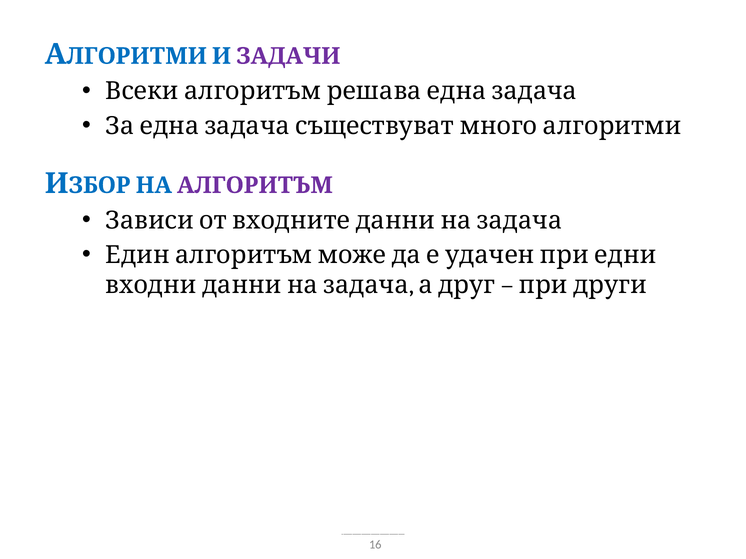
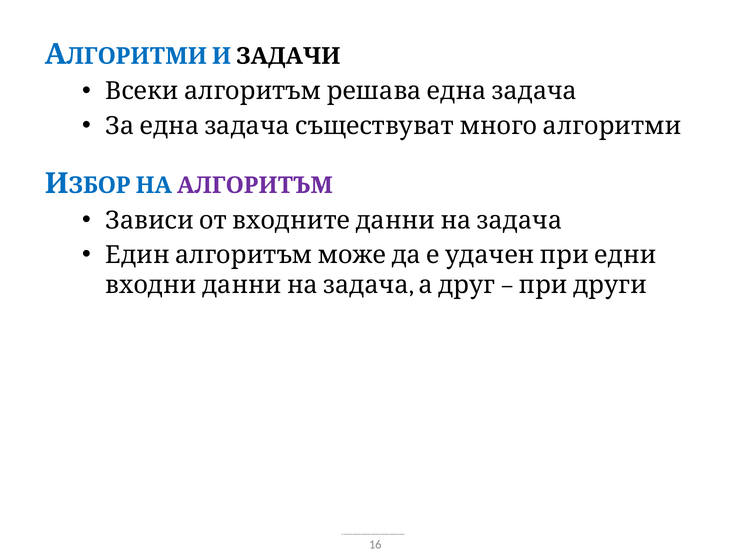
ЗАДАЧИ colour: purple -> black
